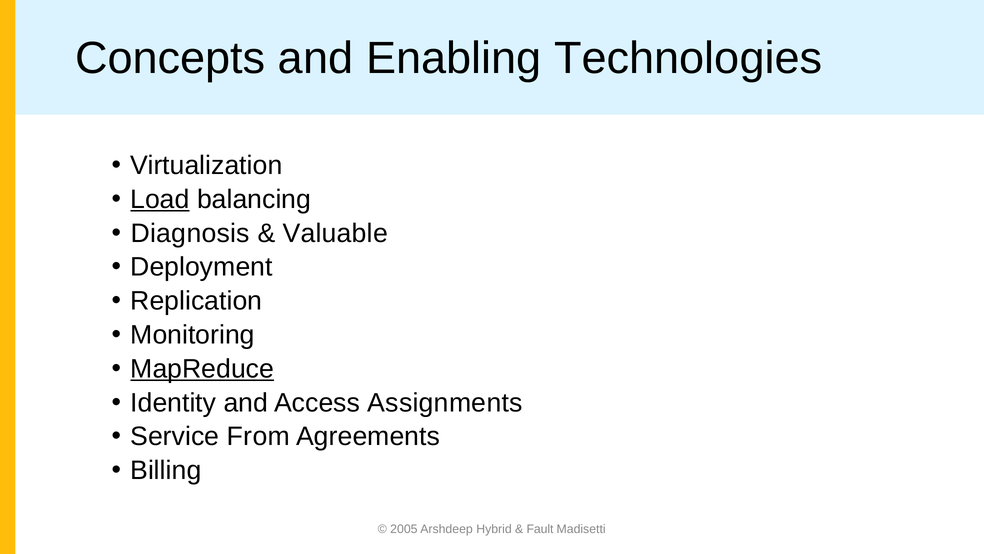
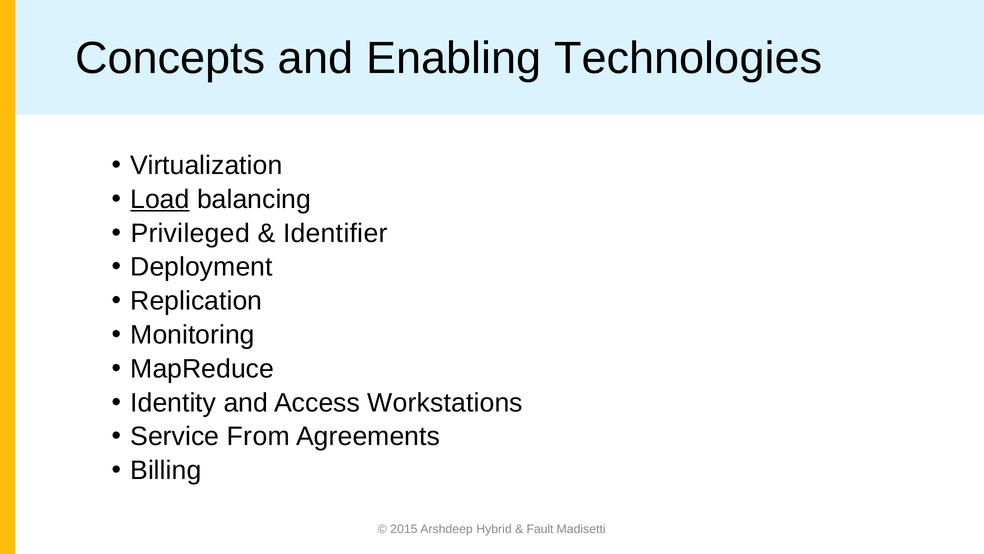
Diagnosis: Diagnosis -> Privileged
Valuable: Valuable -> Identifier
MapReduce underline: present -> none
Assignments: Assignments -> Workstations
2005: 2005 -> 2015
